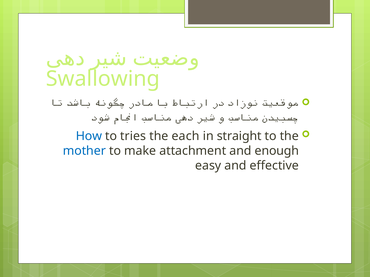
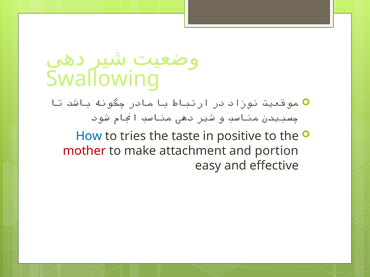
each: each -> taste
straight: straight -> positive
mother colour: blue -> red
enough: enough -> portion
